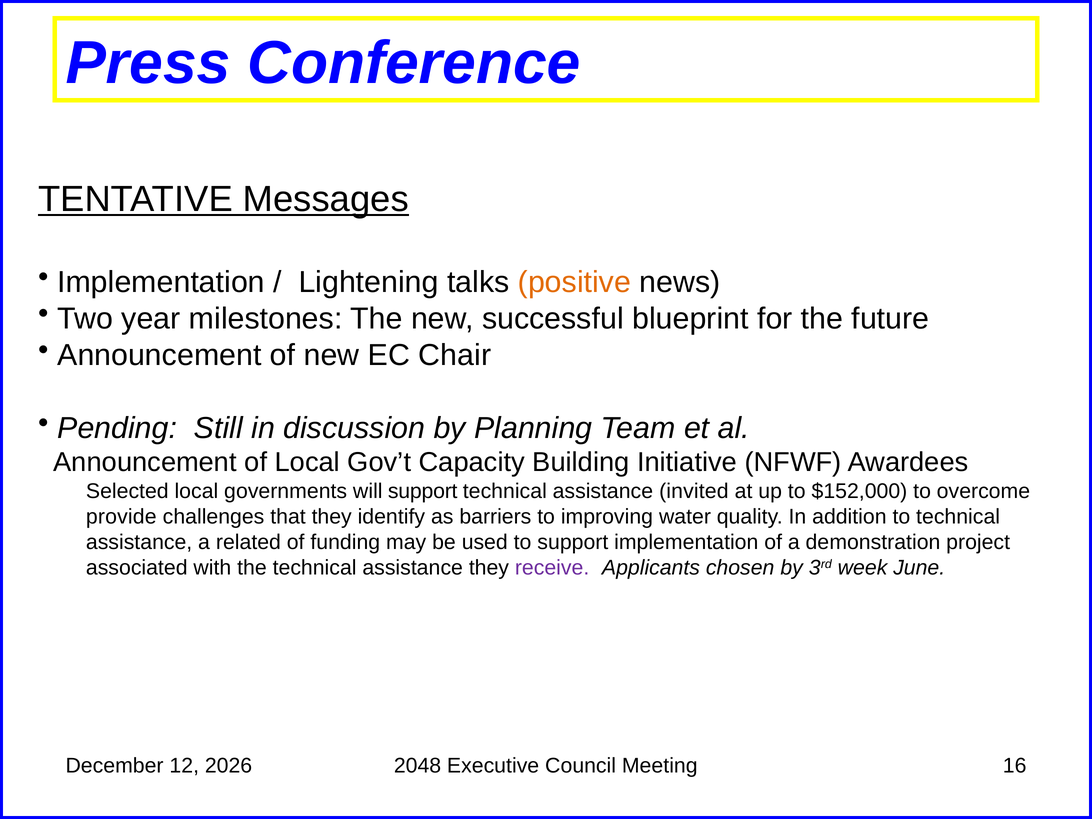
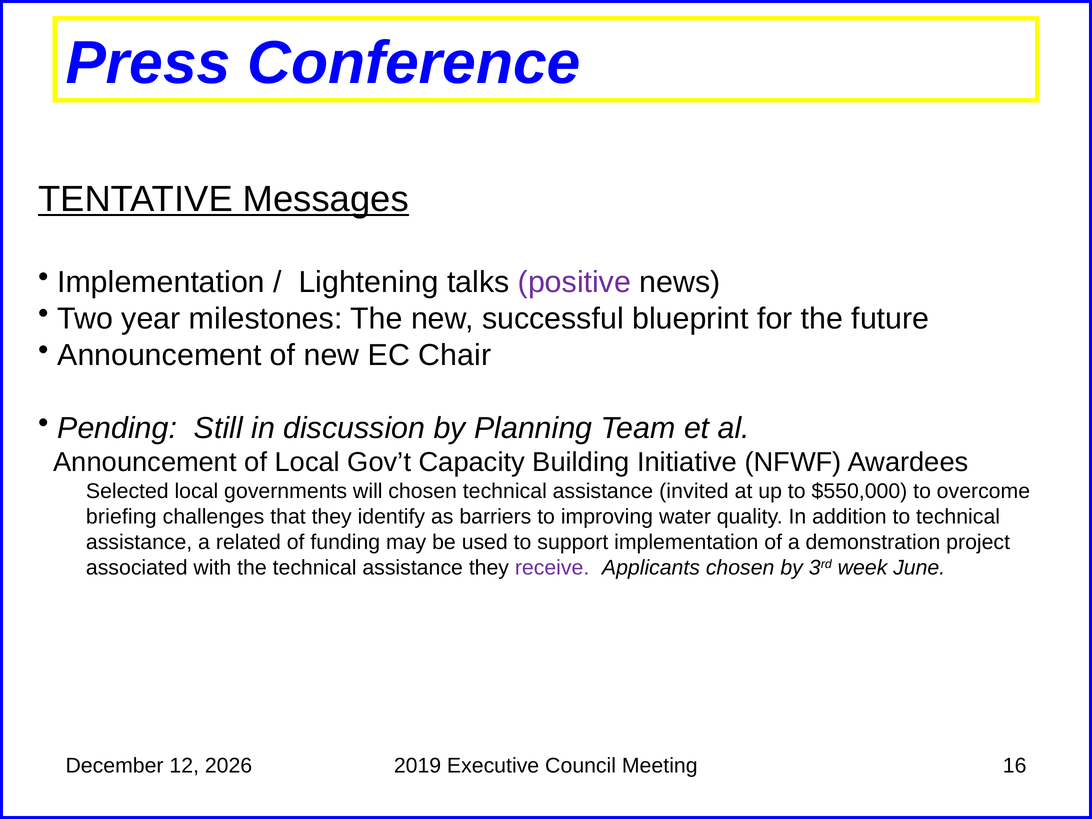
positive colour: orange -> purple
will support: support -> chosen
$152,000: $152,000 -> $550,000
provide: provide -> briefing
2048: 2048 -> 2019
